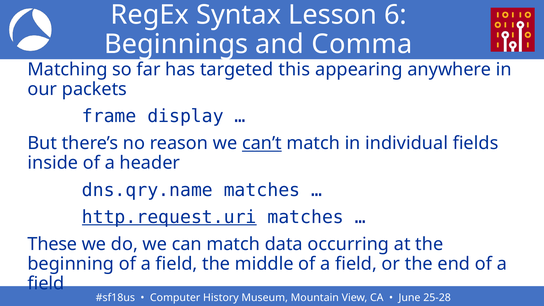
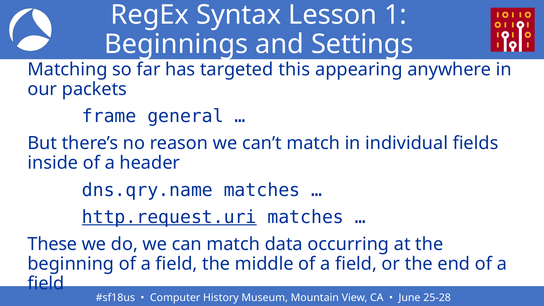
6: 6 -> 1
Comma: Comma -> Settings
display: display -> general
can’t underline: present -> none
